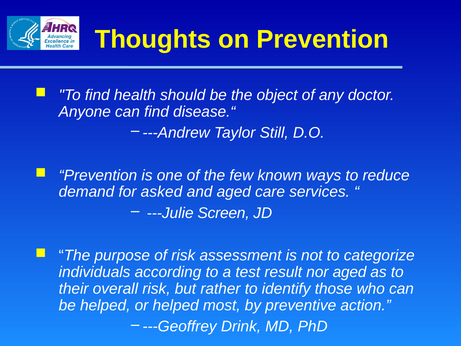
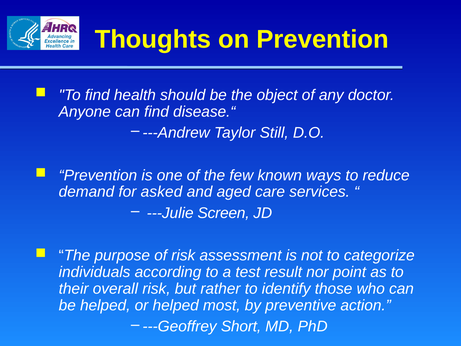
nor aged: aged -> point
Drink: Drink -> Short
